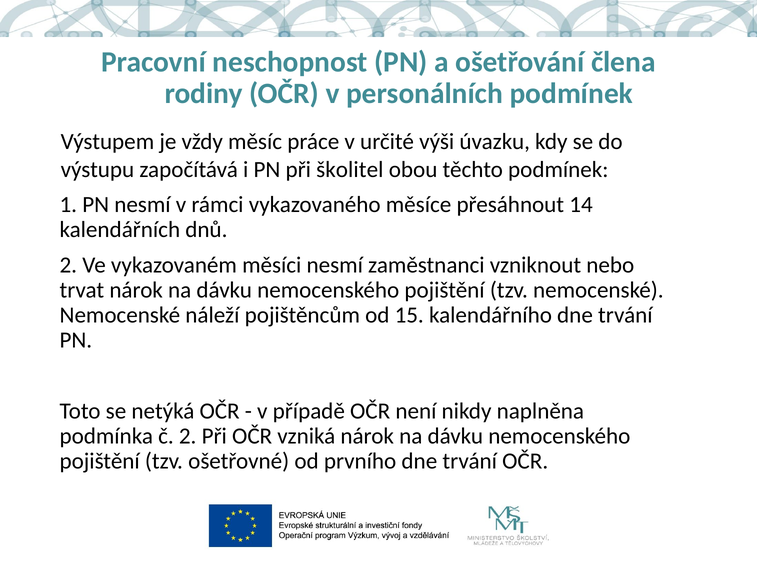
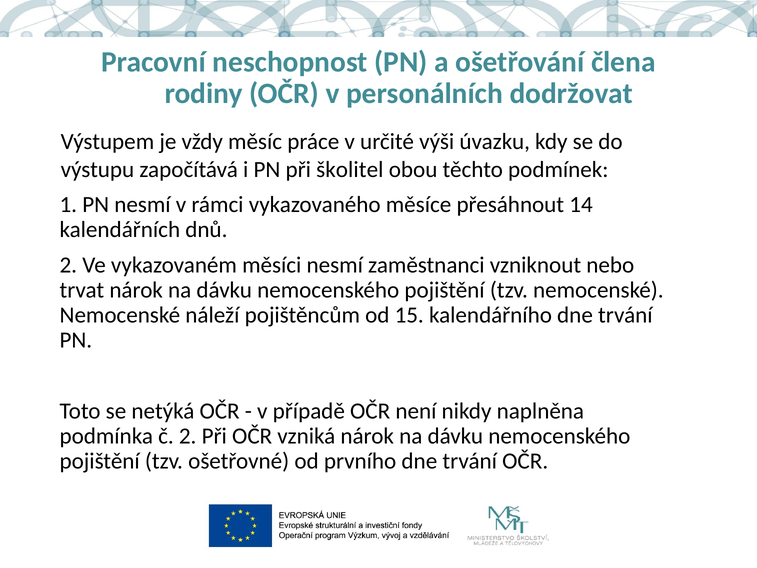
personálních podmínek: podmínek -> dodržovat
